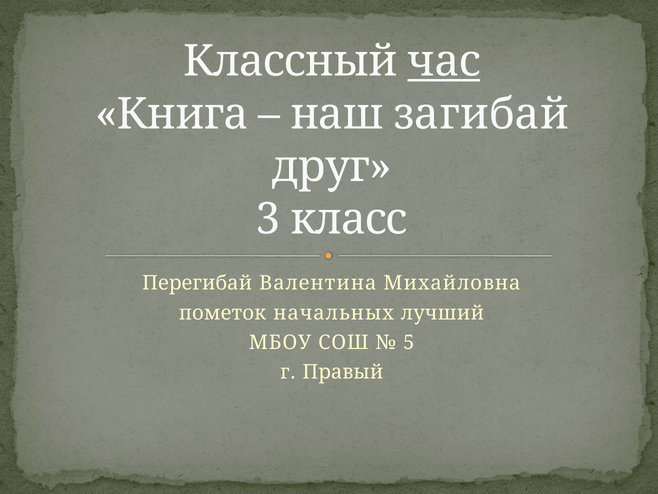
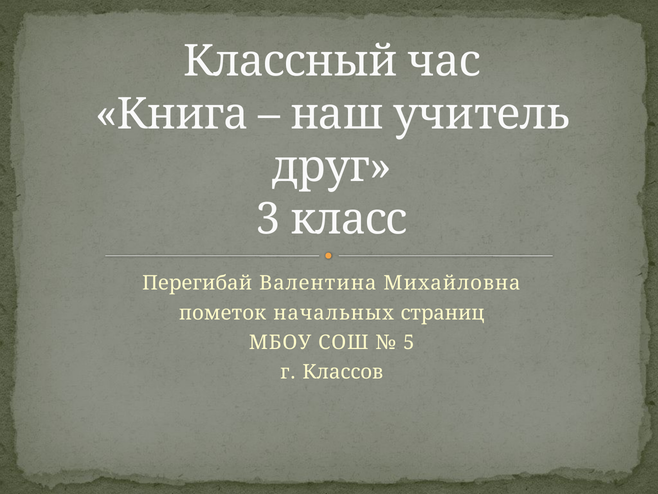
час underline: present -> none
загибай: загибай -> учитель
лучший: лучший -> страниц
Правый: Правый -> Классов
